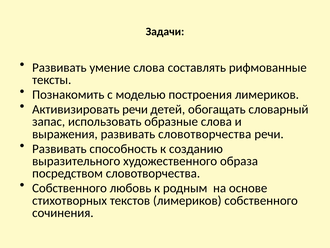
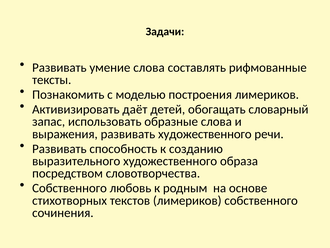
Активизировать речи: речи -> даёт
развивать словотворчества: словотворчества -> художественного
